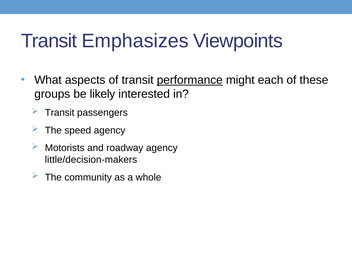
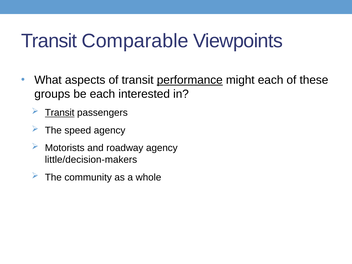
Emphasizes: Emphasizes -> Comparable
be likely: likely -> each
Transit at (60, 113) underline: none -> present
